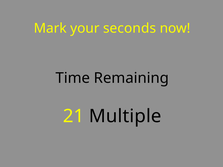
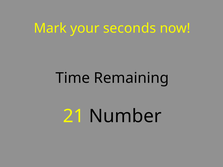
Multiple: Multiple -> Number
